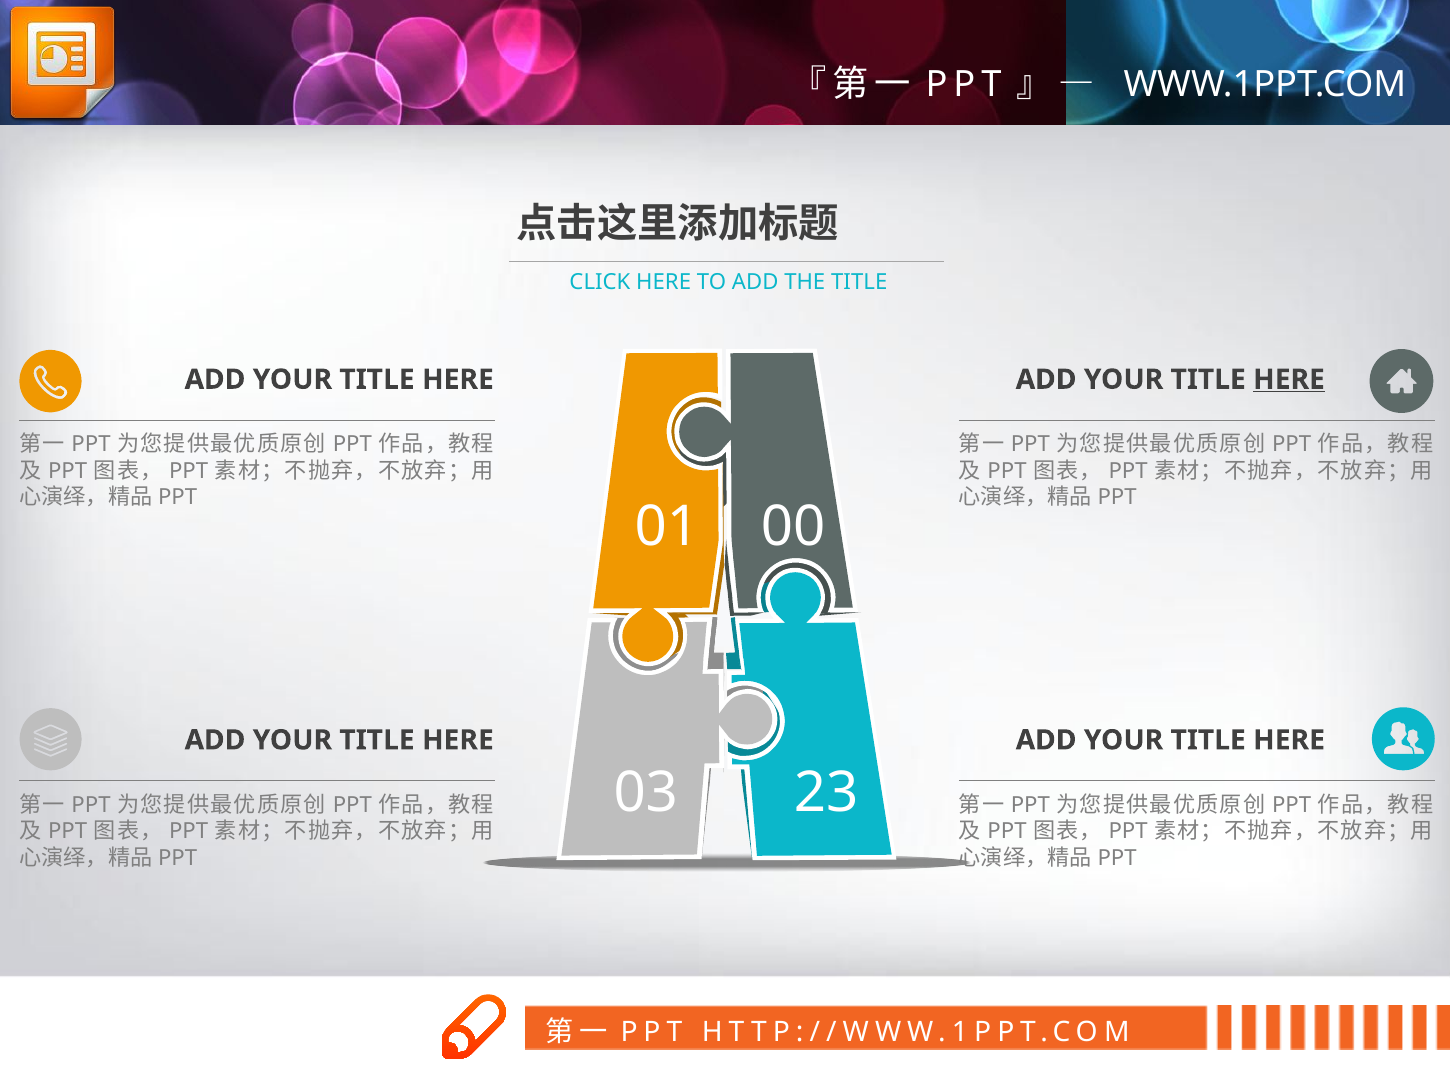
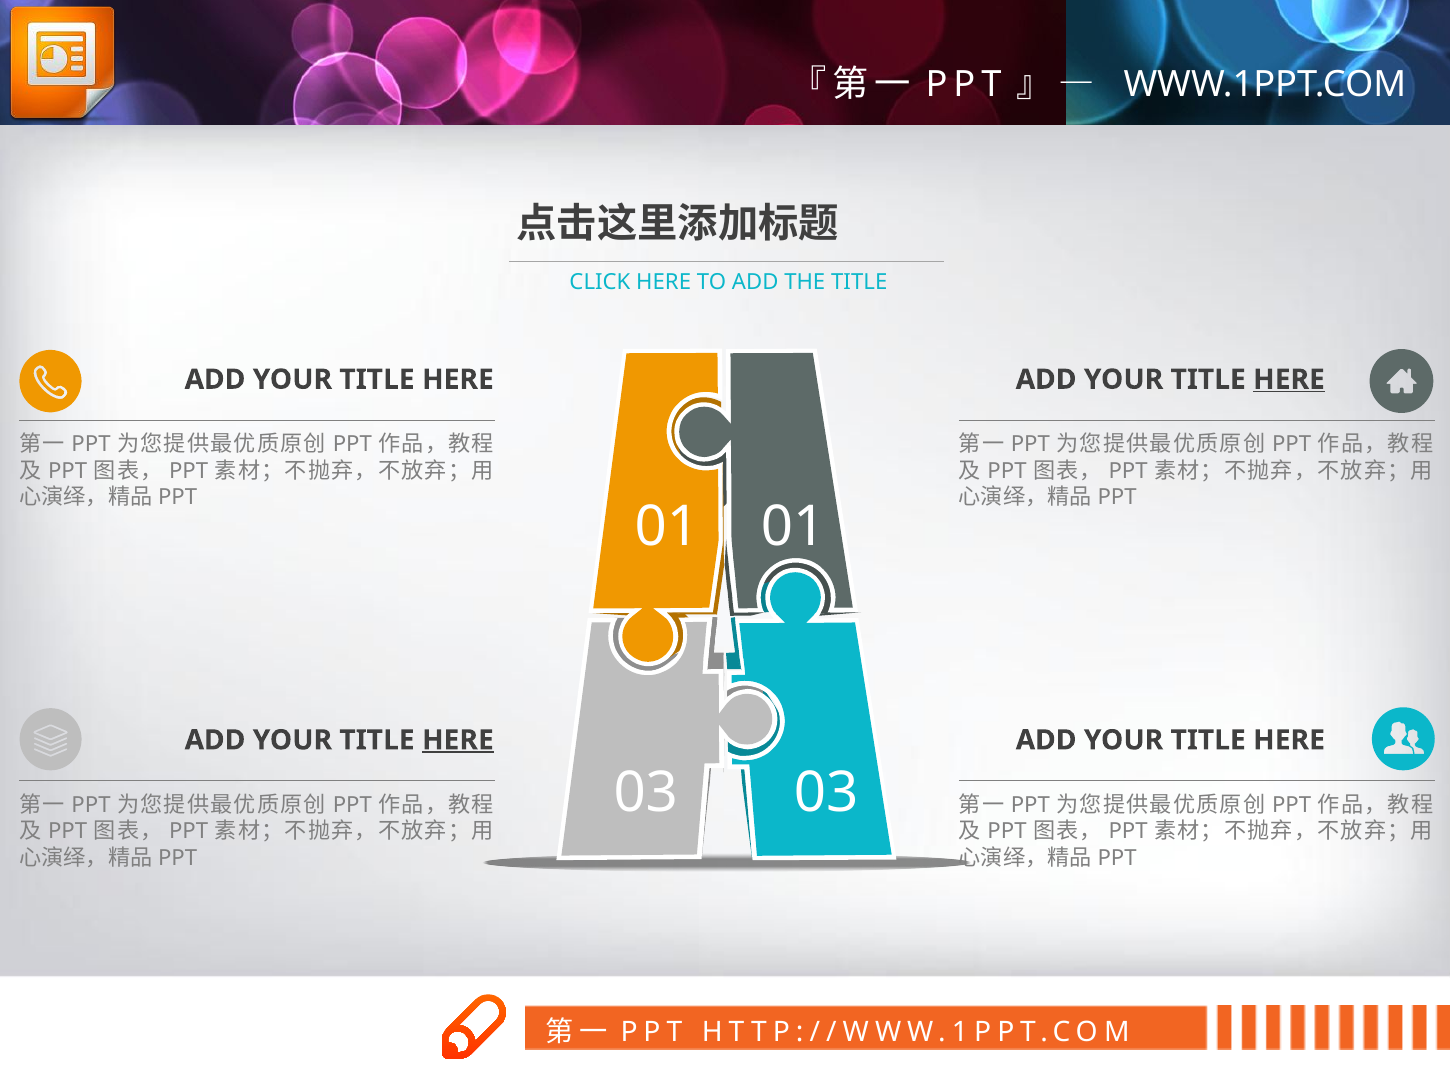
01 00: 00 -> 01
HERE at (458, 740) underline: none -> present
03 23: 23 -> 03
